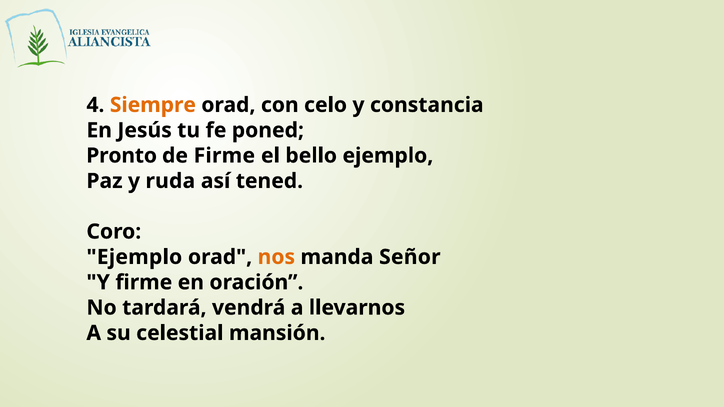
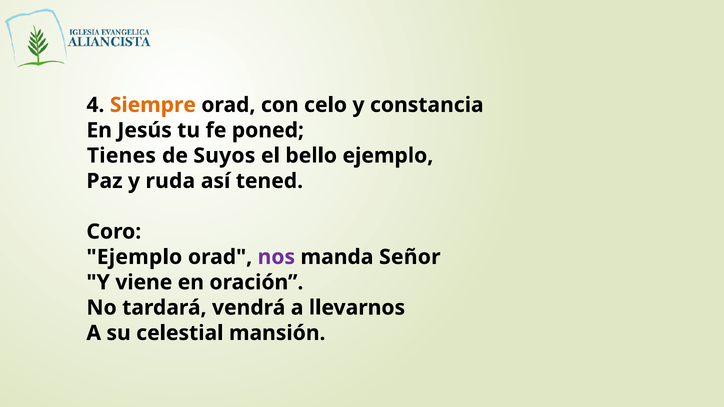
Pronto: Pronto -> Tienes
de Firme: Firme -> Suyos
nos colour: orange -> purple
Y firme: firme -> viene
